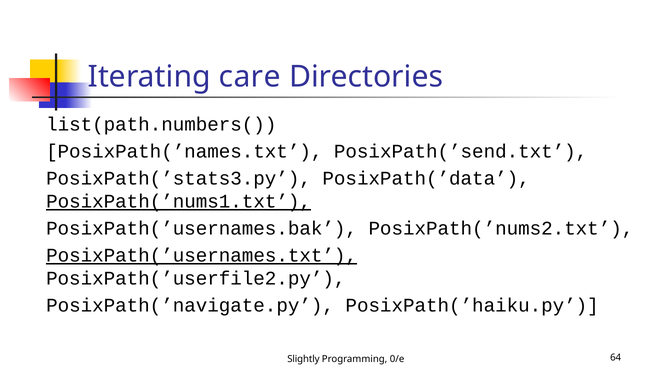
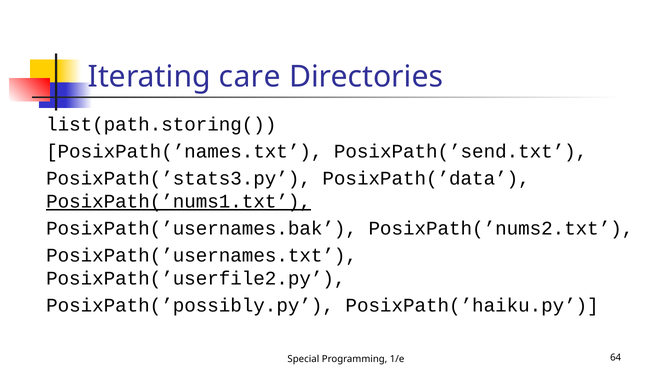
list(path.numbers(: list(path.numbers( -> list(path.storing(
PosixPath(’usernames.txt underline: present -> none
PosixPath(’navigate.py: PosixPath(’navigate.py -> PosixPath(’possibly.py
Slightly: Slightly -> Special
0/e: 0/e -> 1/e
